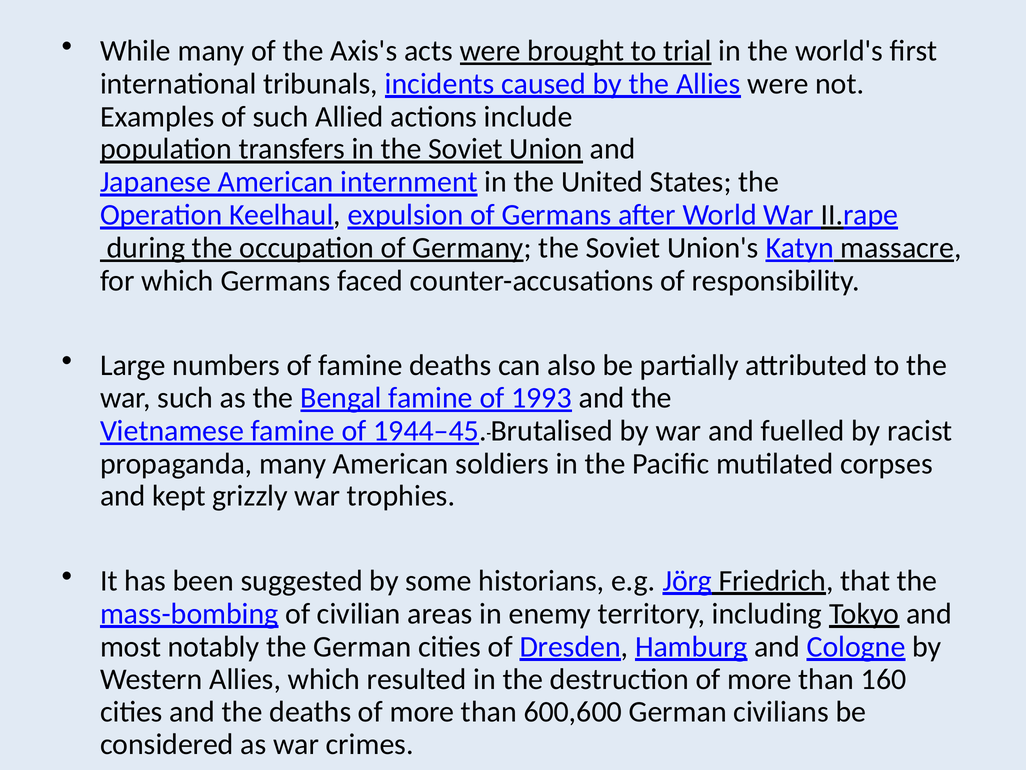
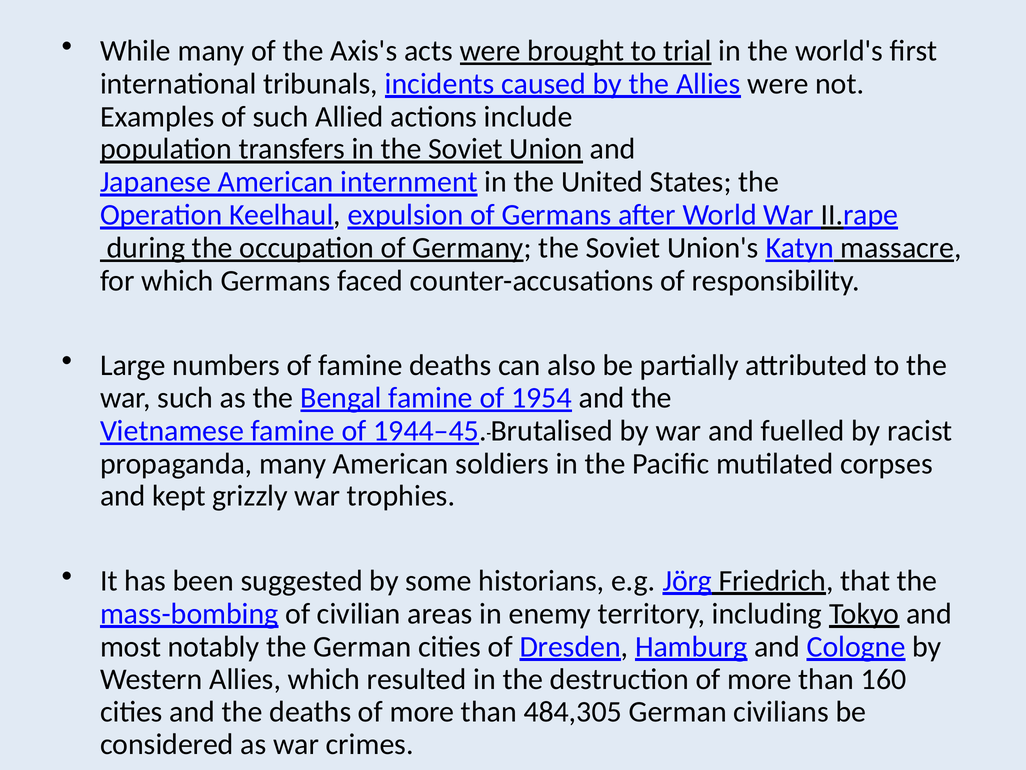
1993: 1993 -> 1954
600,600: 600,600 -> 484,305
